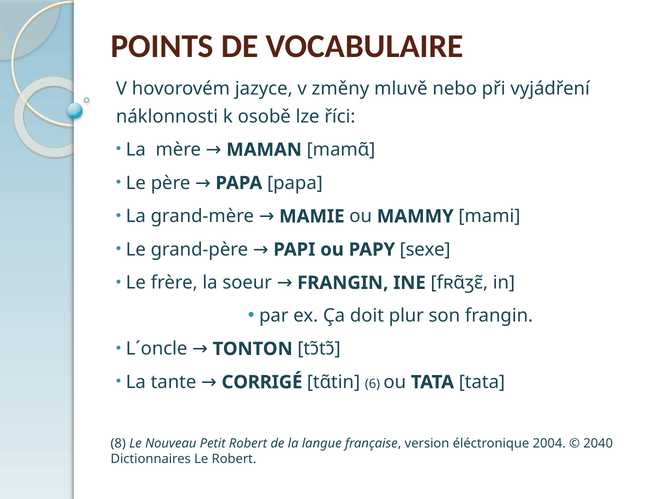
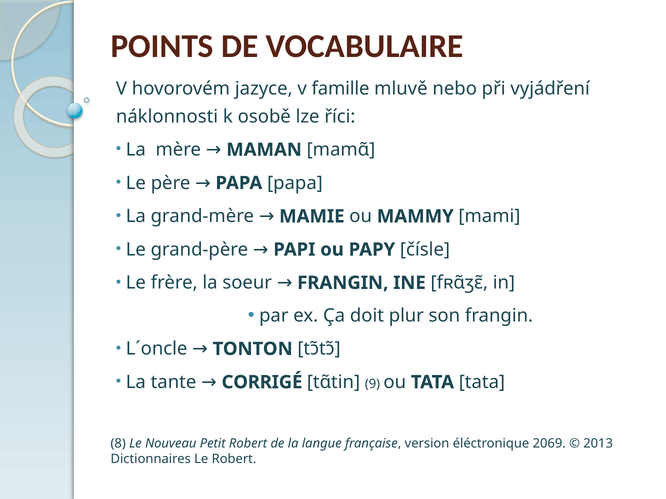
změny: změny -> famille
sexe: sexe -> čísle
6: 6 -> 9
2004: 2004 -> 2069
2040: 2040 -> 2013
